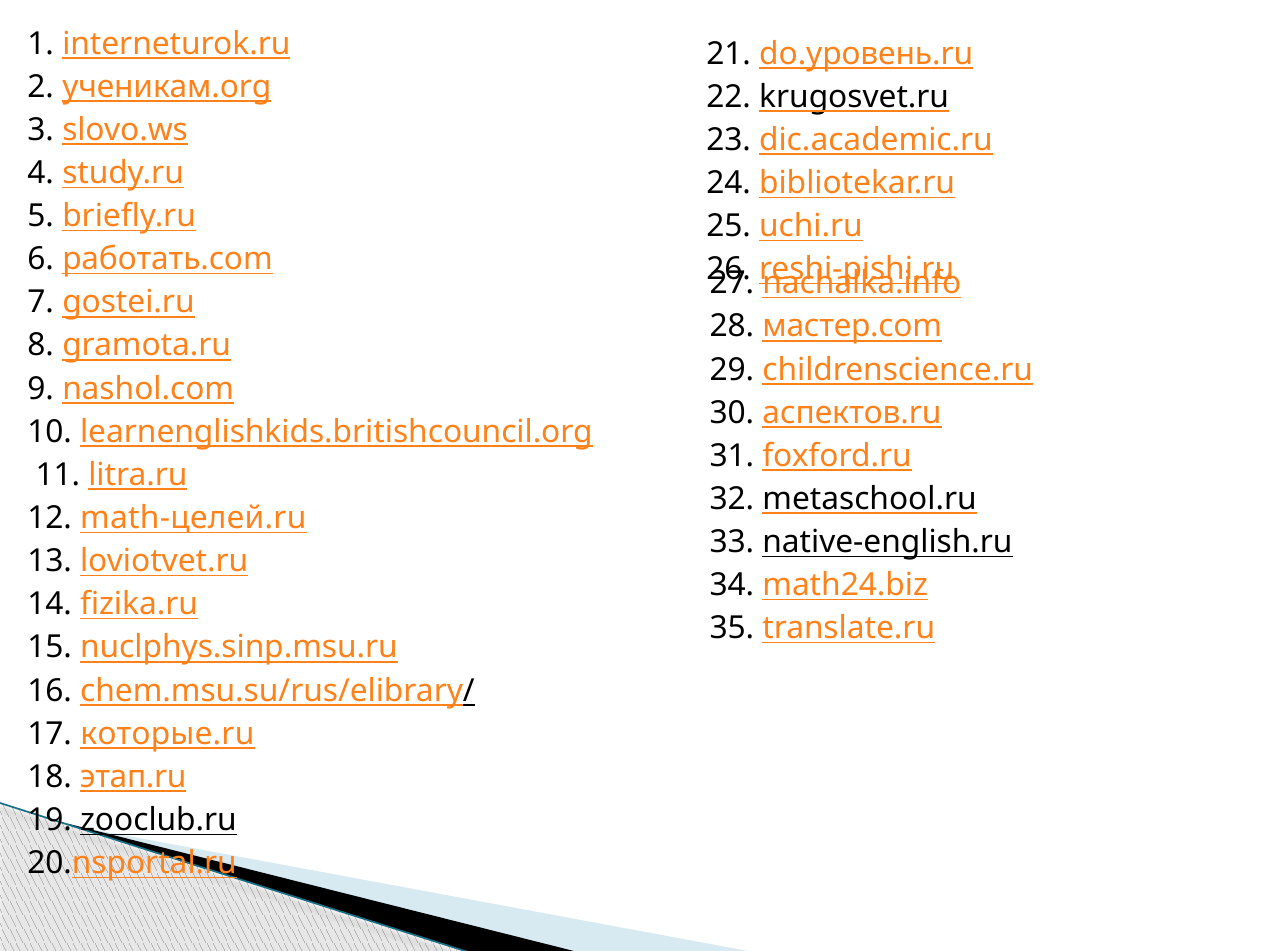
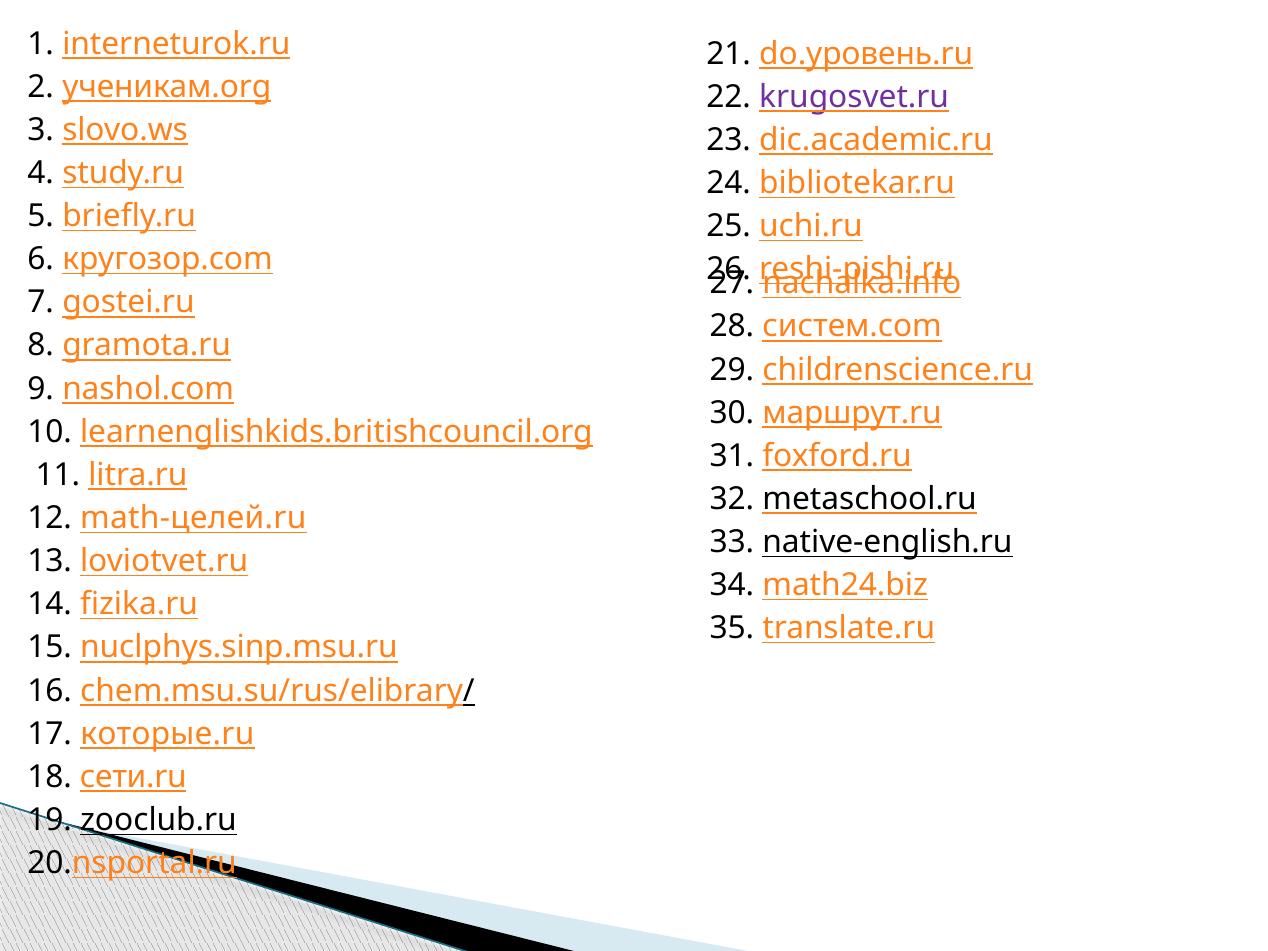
krugosvet.ru colour: black -> purple
работать.com: работать.com -> кругозор.com
мастер.com: мастер.com -> систем.com
аспектов.ru: аспектов.ru -> маршрут.ru
этап.ru: этап.ru -> сети.ru
